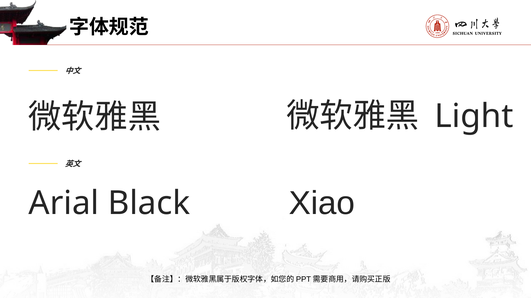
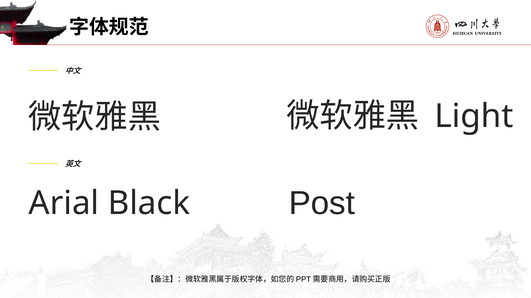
Xiao: Xiao -> Post
